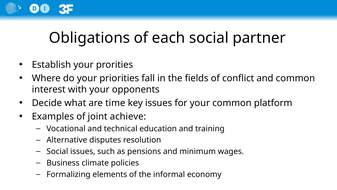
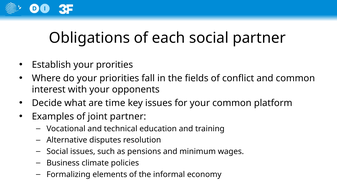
joint achieve: achieve -> partner
